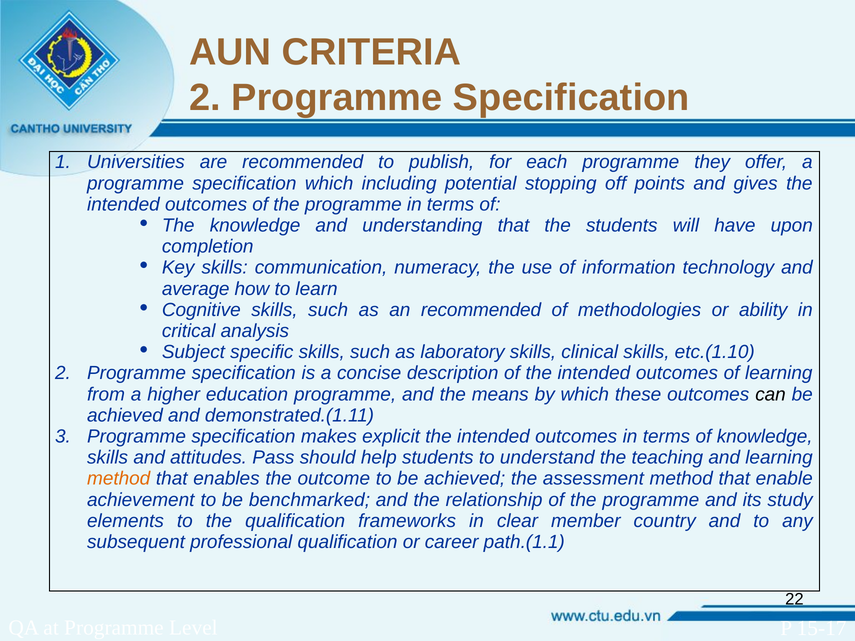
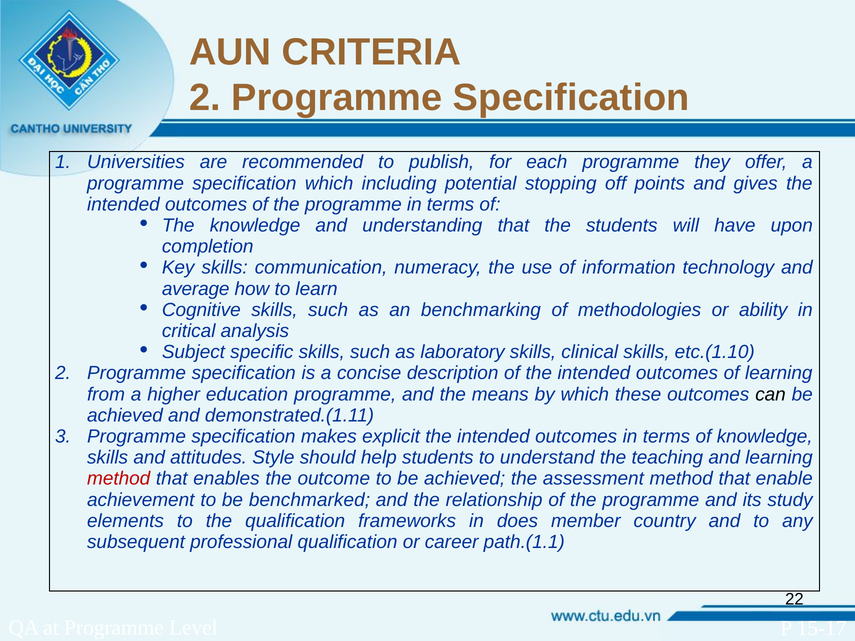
an recommended: recommended -> benchmarking
Pass: Pass -> Style
method at (119, 479) colour: orange -> red
clear: clear -> does
